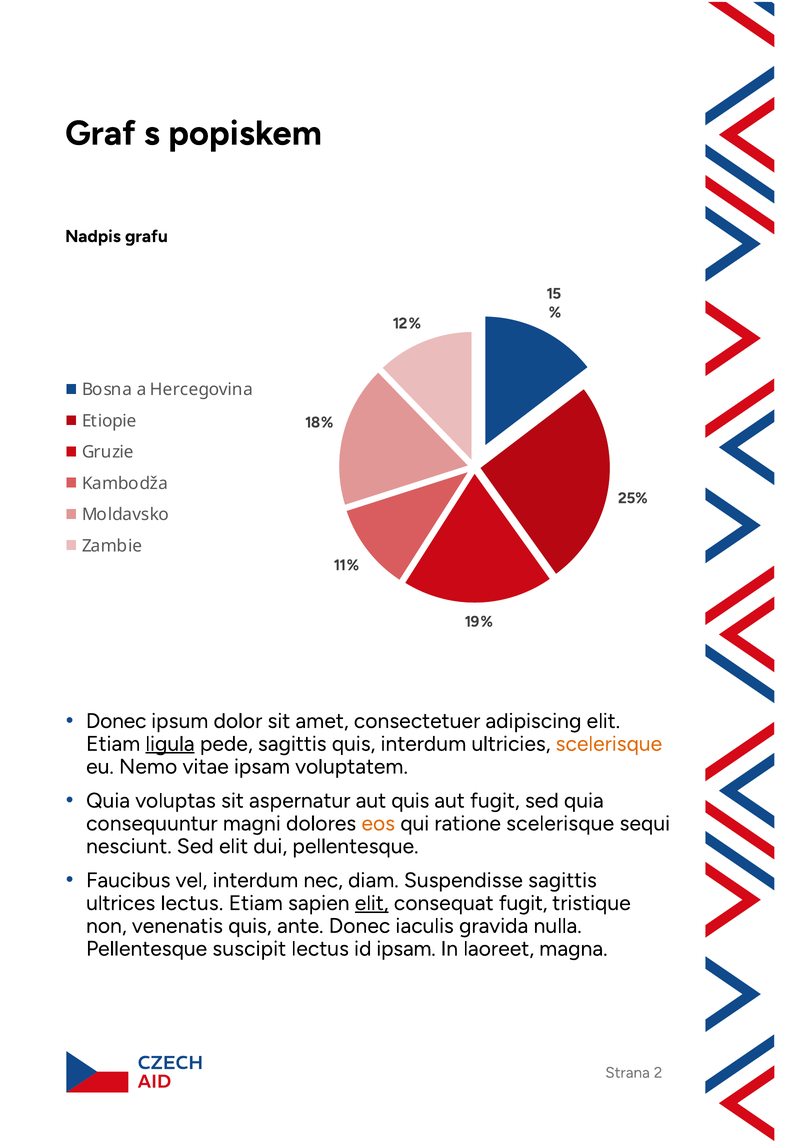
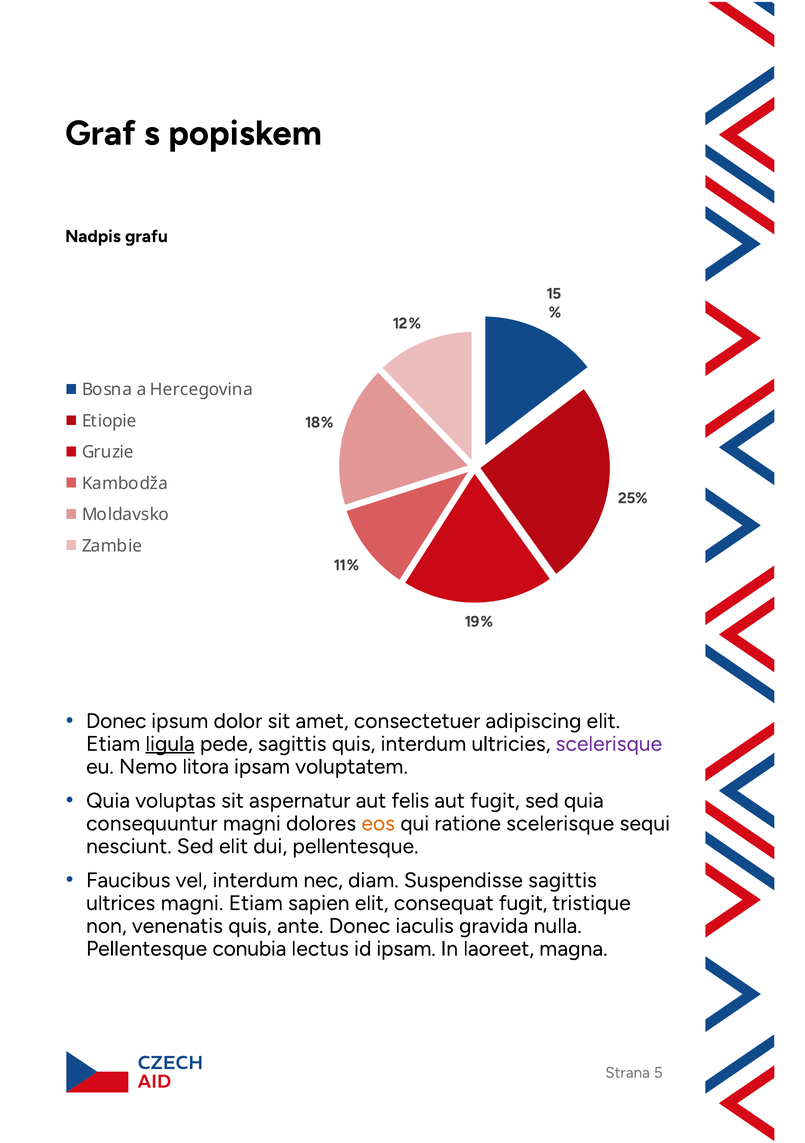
scelerisque at (609, 743) colour: orange -> purple
vitae: vitae -> litora
aut quis: quis -> felis
ultrices lectus: lectus -> magni
elit at (372, 902) underline: present -> none
suscipit: suscipit -> conubia
2: 2 -> 5
